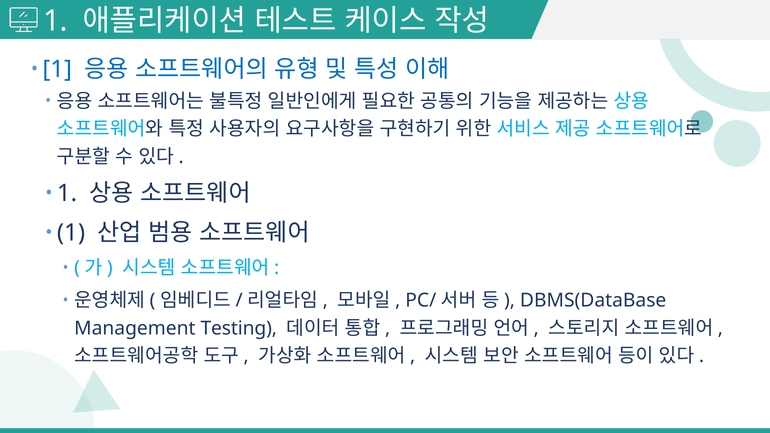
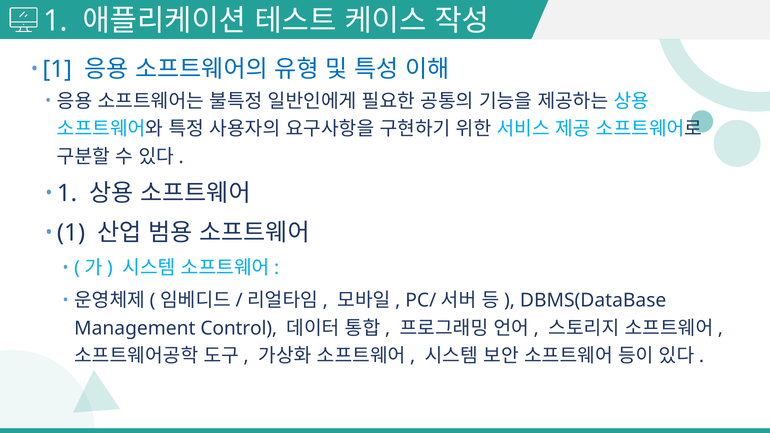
Testing: Testing -> Control
